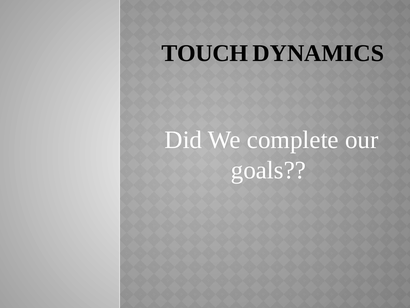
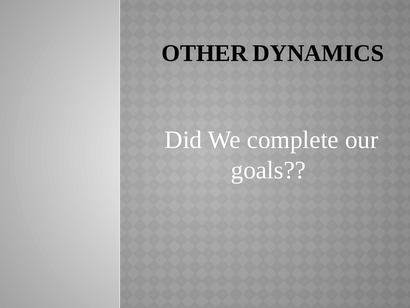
TOUCH: TOUCH -> OTHER
